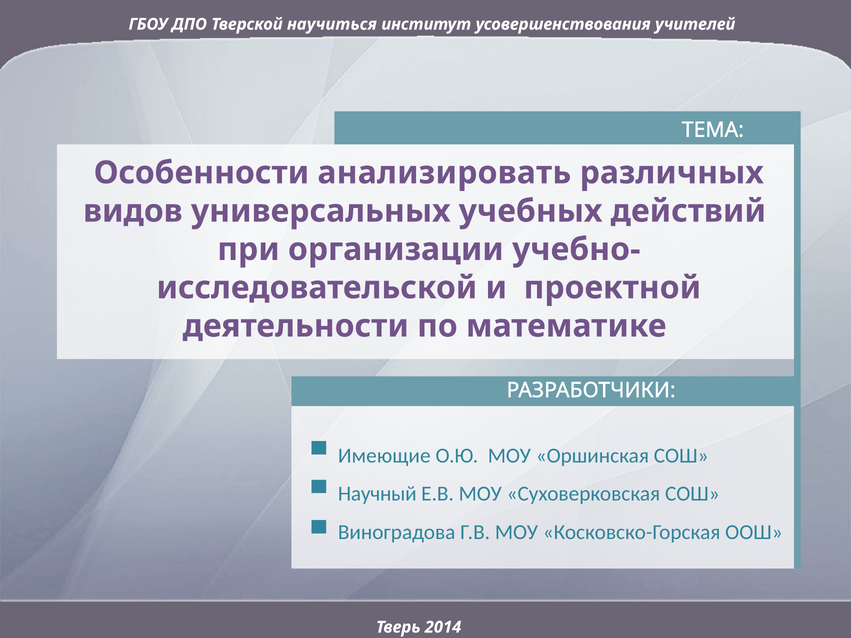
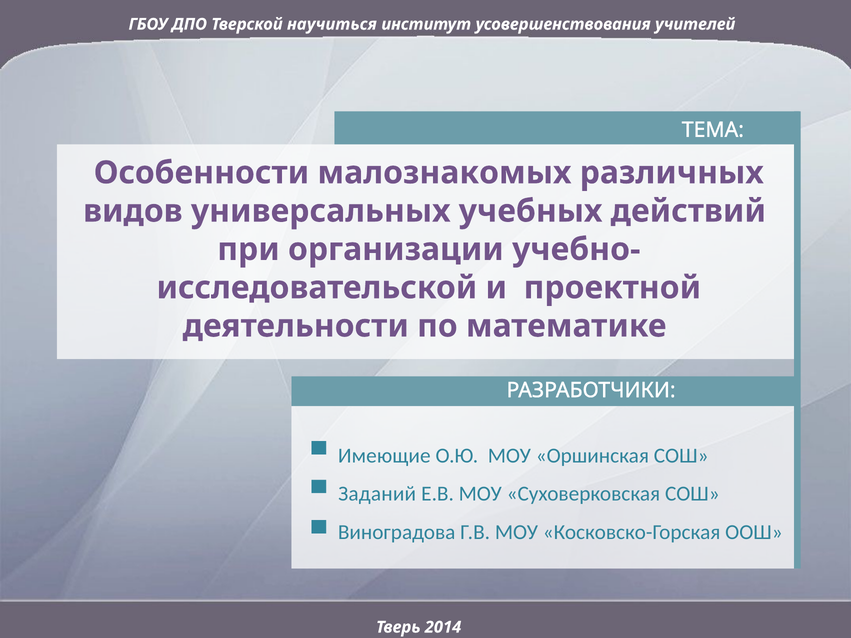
анализировать: анализировать -> малознакомых
Научный: Научный -> Заданий
